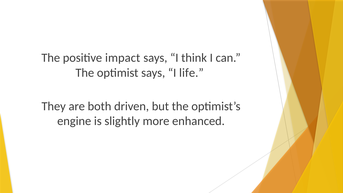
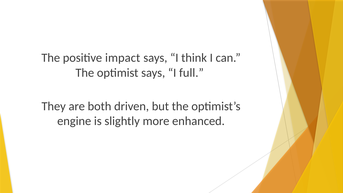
life: life -> full
